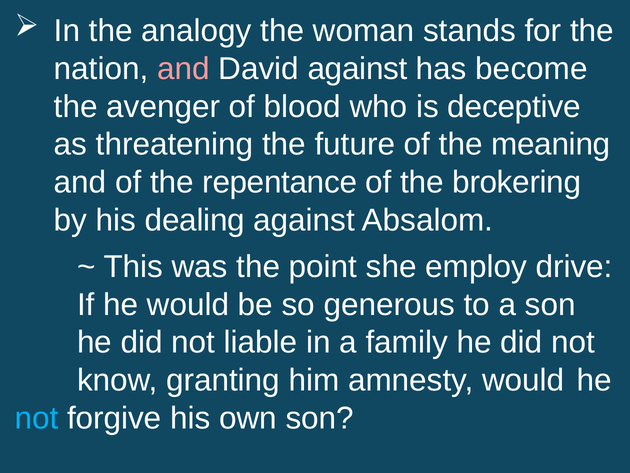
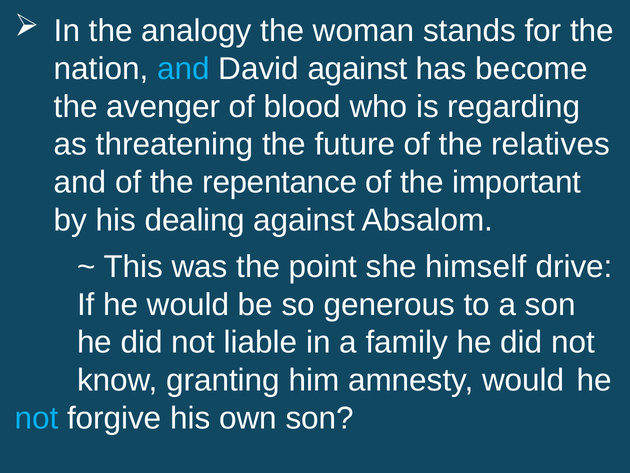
and at (183, 69) colour: pink -> light blue
deceptive: deceptive -> regarding
meaning: meaning -> relatives
brokering: brokering -> important
employ: employ -> himself
